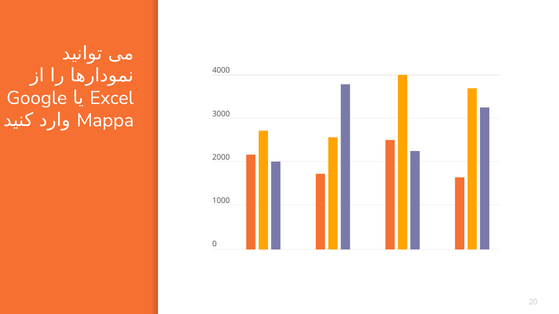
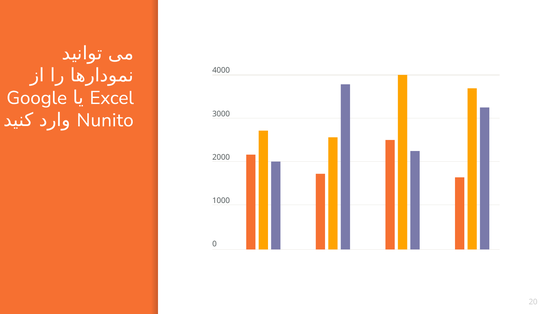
Mappa: Mappa -> Nunito
